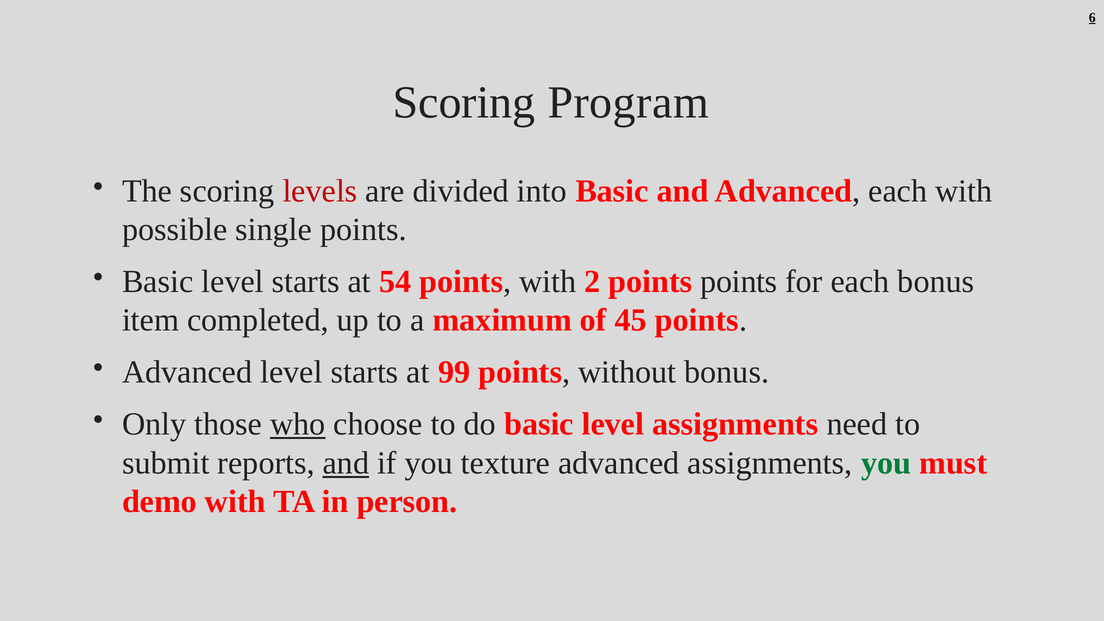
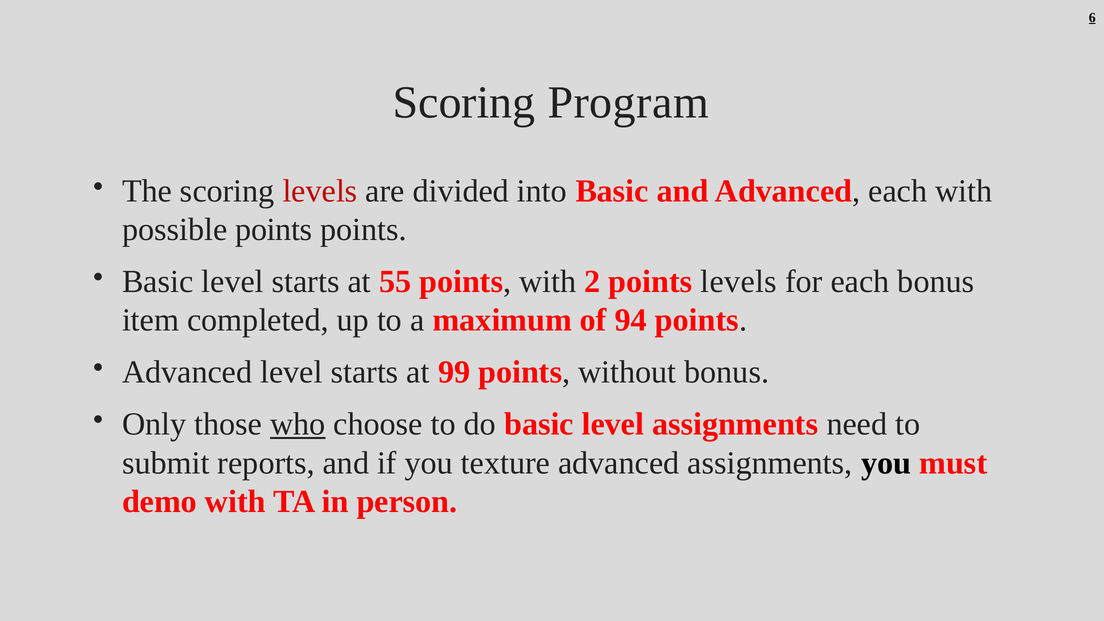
possible single: single -> points
54: 54 -> 55
points points: points -> levels
45: 45 -> 94
and at (346, 463) underline: present -> none
you at (886, 463) colour: green -> black
